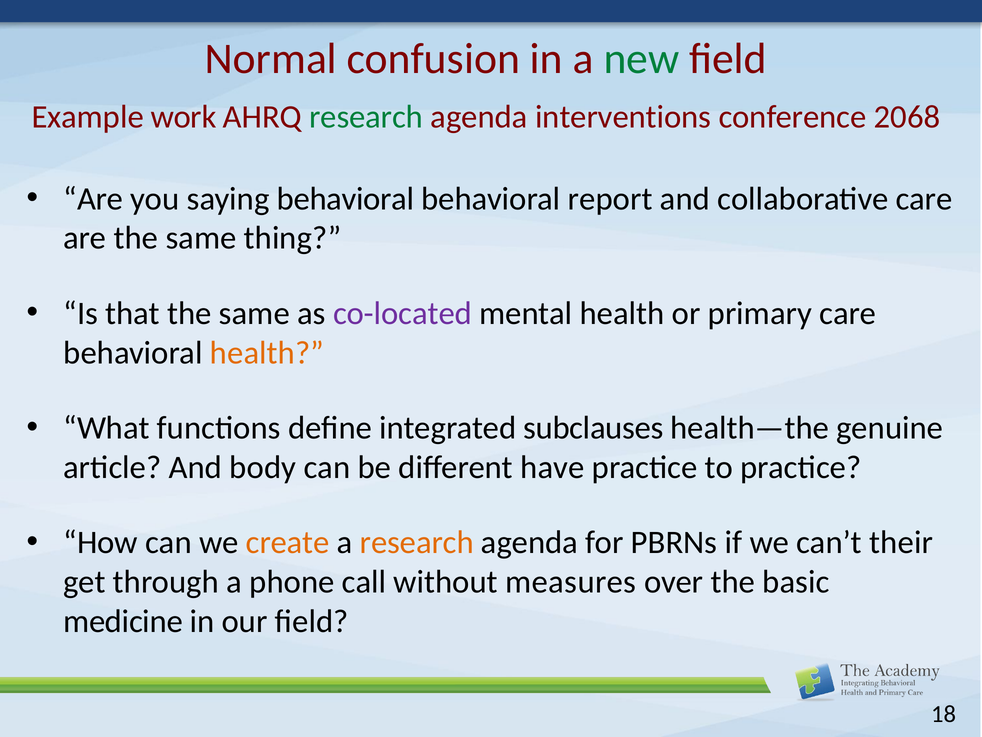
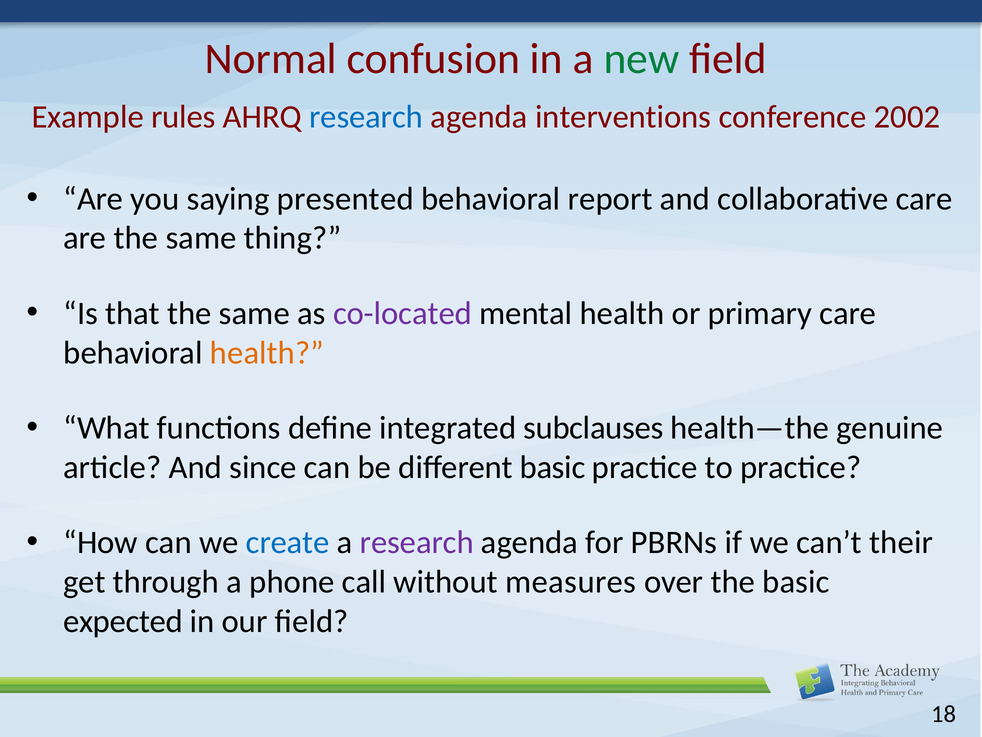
work: work -> rules
research at (366, 117) colour: green -> blue
2068: 2068 -> 2002
saying behavioral: behavioral -> presented
body: body -> since
different have: have -> basic
create colour: orange -> blue
research at (417, 542) colour: orange -> purple
medicine: medicine -> expected
